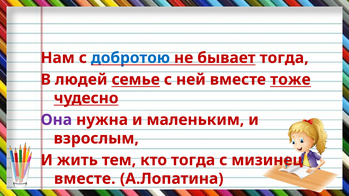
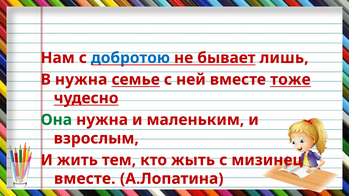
бывает тогда: тогда -> лишь
В людей: людей -> нужна
Она colour: purple -> green
кто тогда: тогда -> жыть
